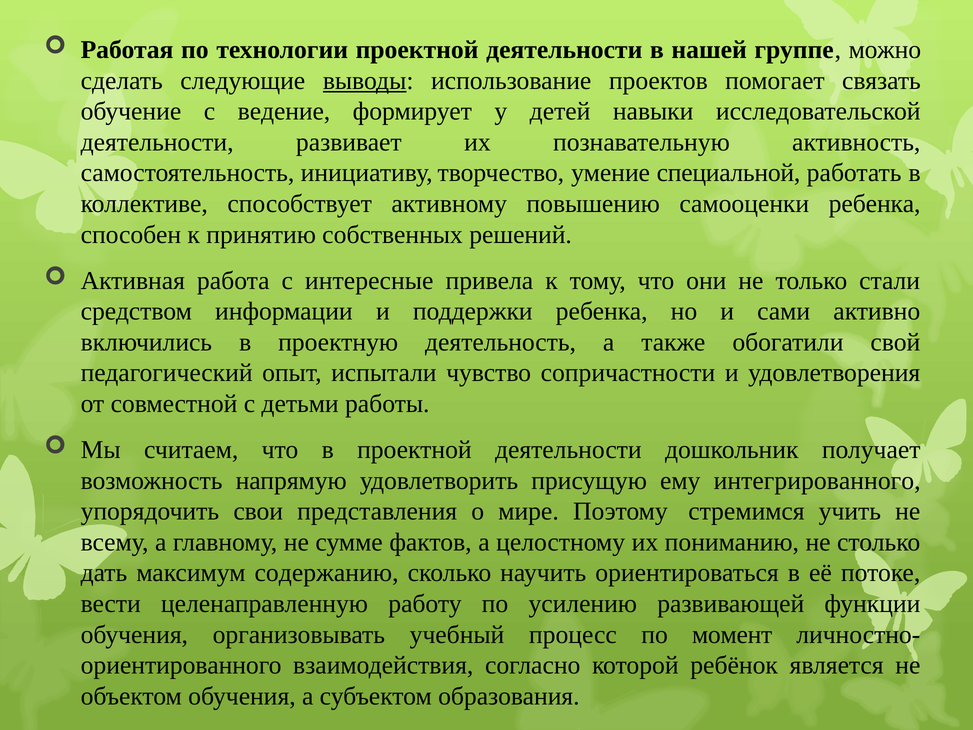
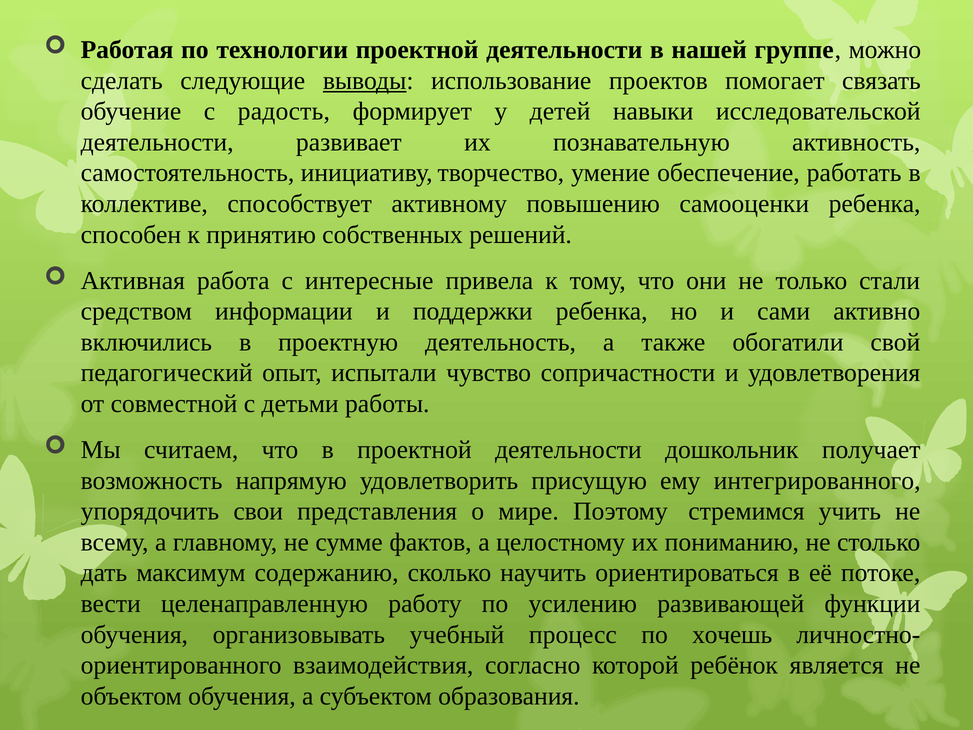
ведение: ведение -> радость
специальной: специальной -> обеспечение
момент: момент -> хочешь
